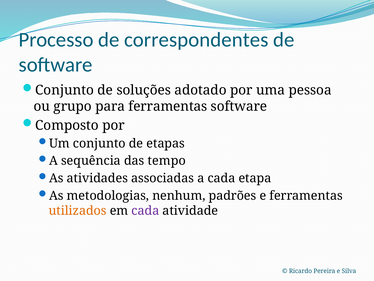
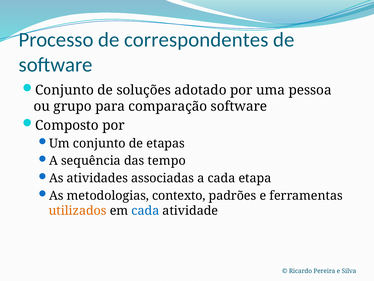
para ferramentas: ferramentas -> comparação
nenhum: nenhum -> contexto
cada at (145, 210) colour: purple -> blue
